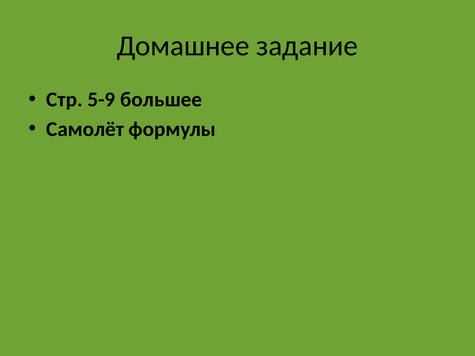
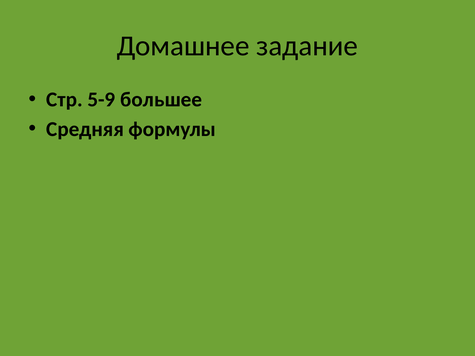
Самолёт: Самолёт -> Средняя
